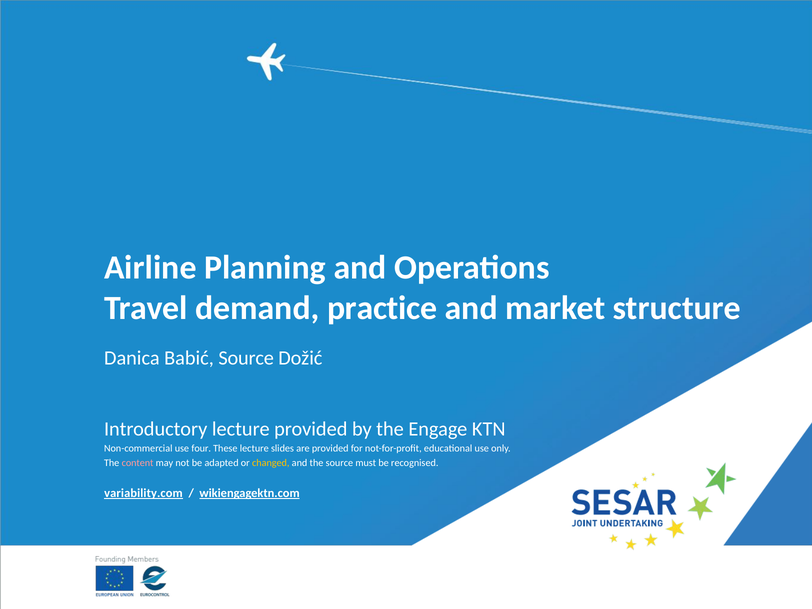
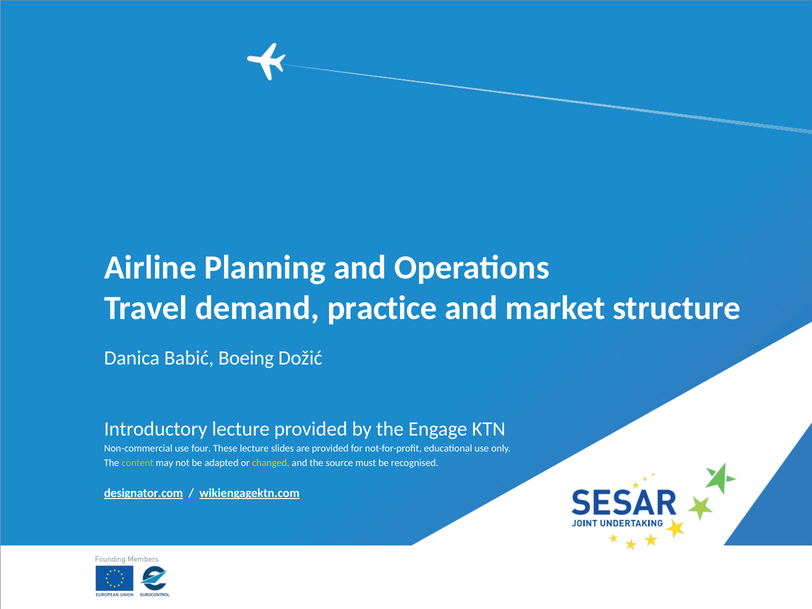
Babić Source: Source -> Boeing
content colour: pink -> light green
variability.com: variability.com -> designator.com
